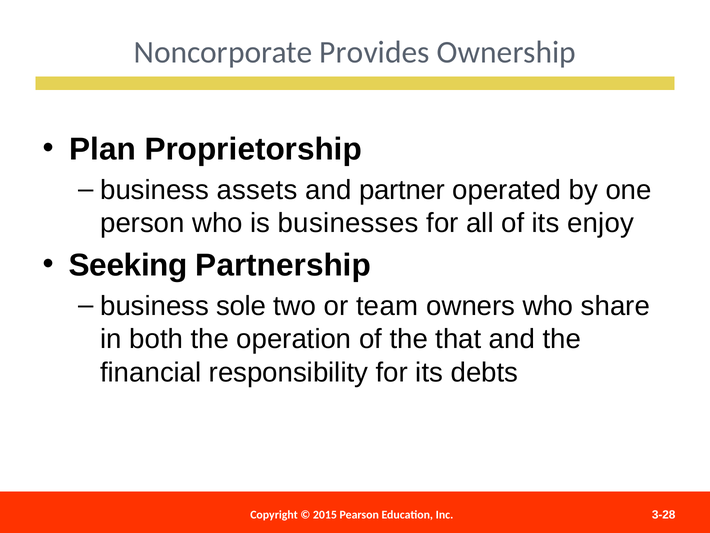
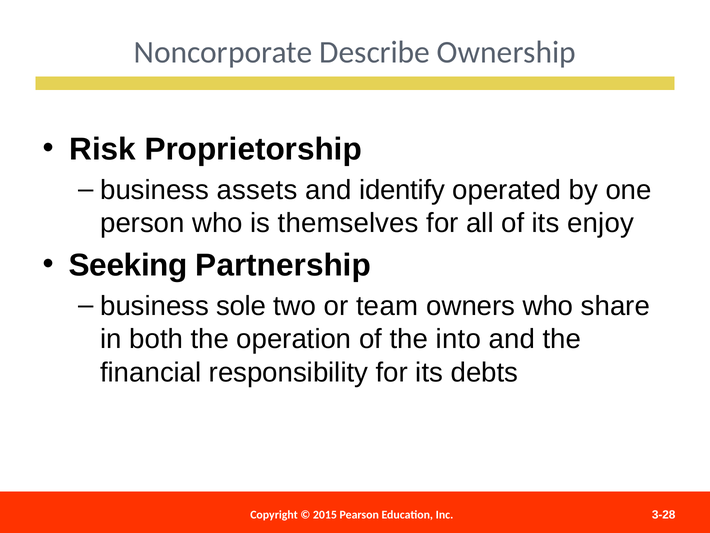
Provides: Provides -> Describe
Plan: Plan -> Risk
partner: partner -> identify
businesses: businesses -> themselves
that: that -> into
